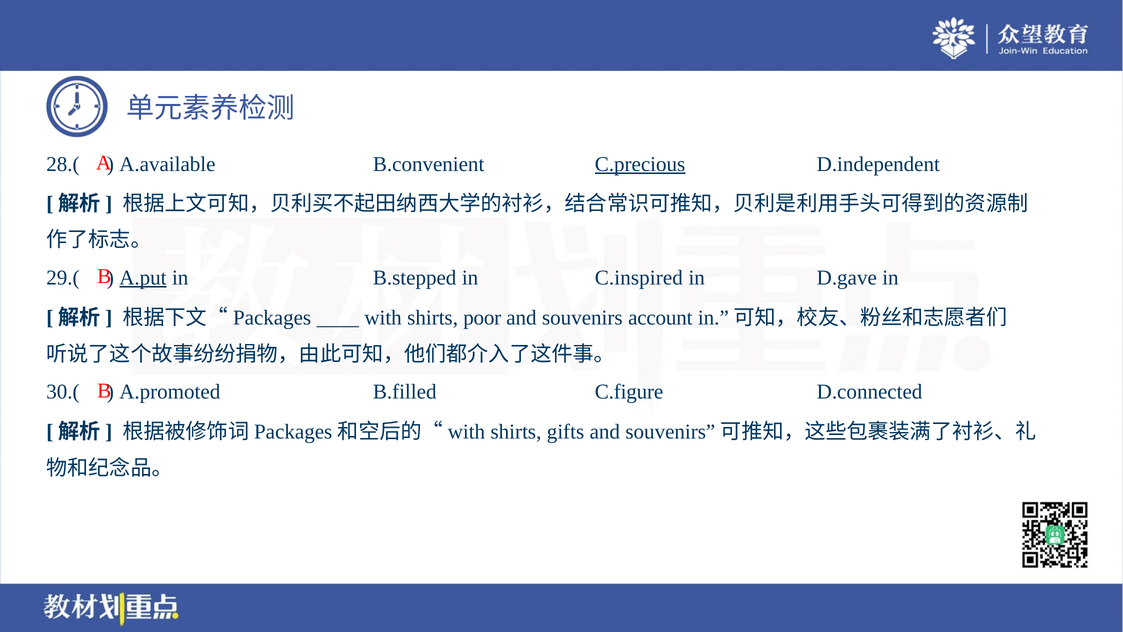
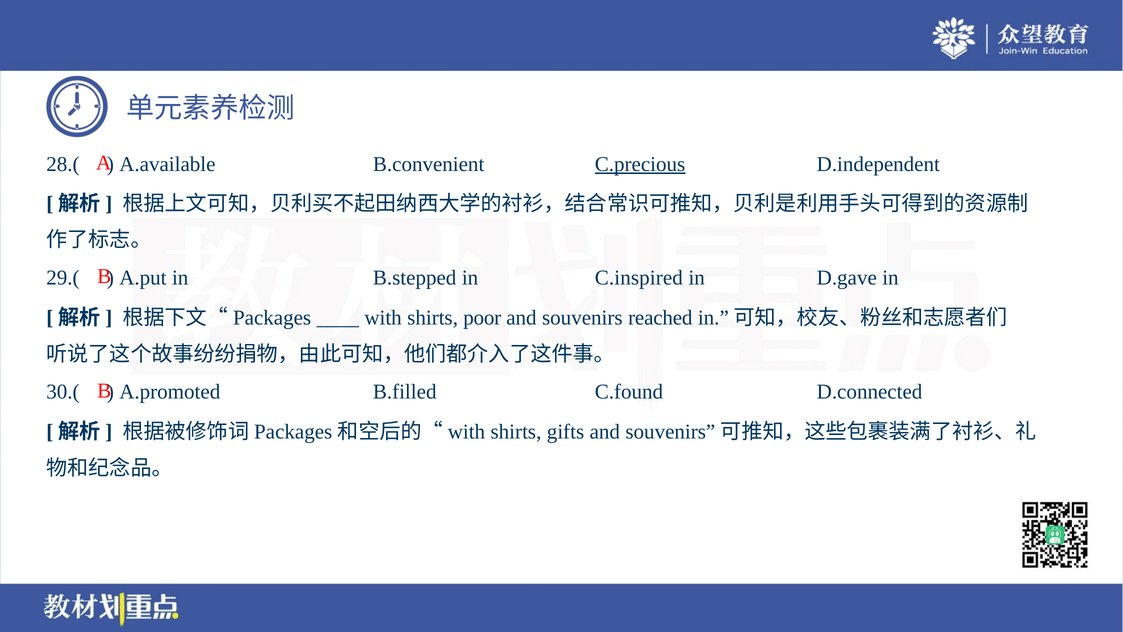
A.put underline: present -> none
account: account -> reached
C.figure: C.figure -> C.found
